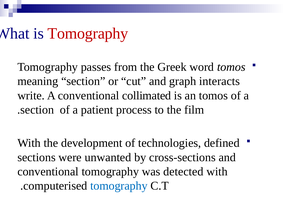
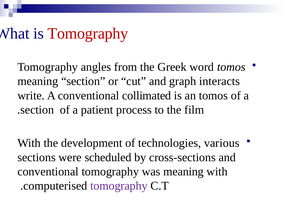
passes: passes -> angles
defined: defined -> various
unwanted: unwanted -> scheduled
was detected: detected -> meaning
tomography at (119, 186) colour: blue -> purple
